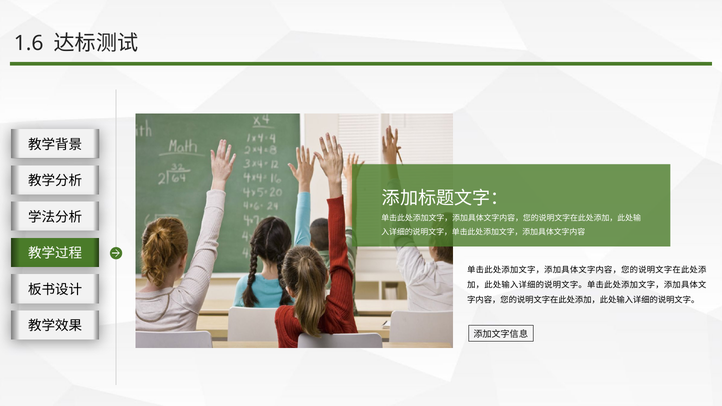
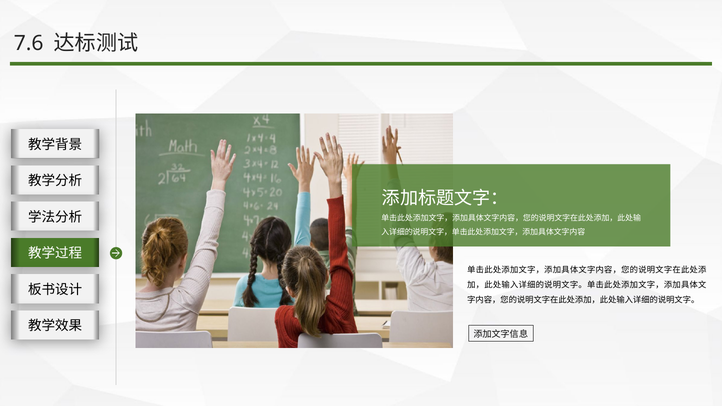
1.6: 1.6 -> 7.6
